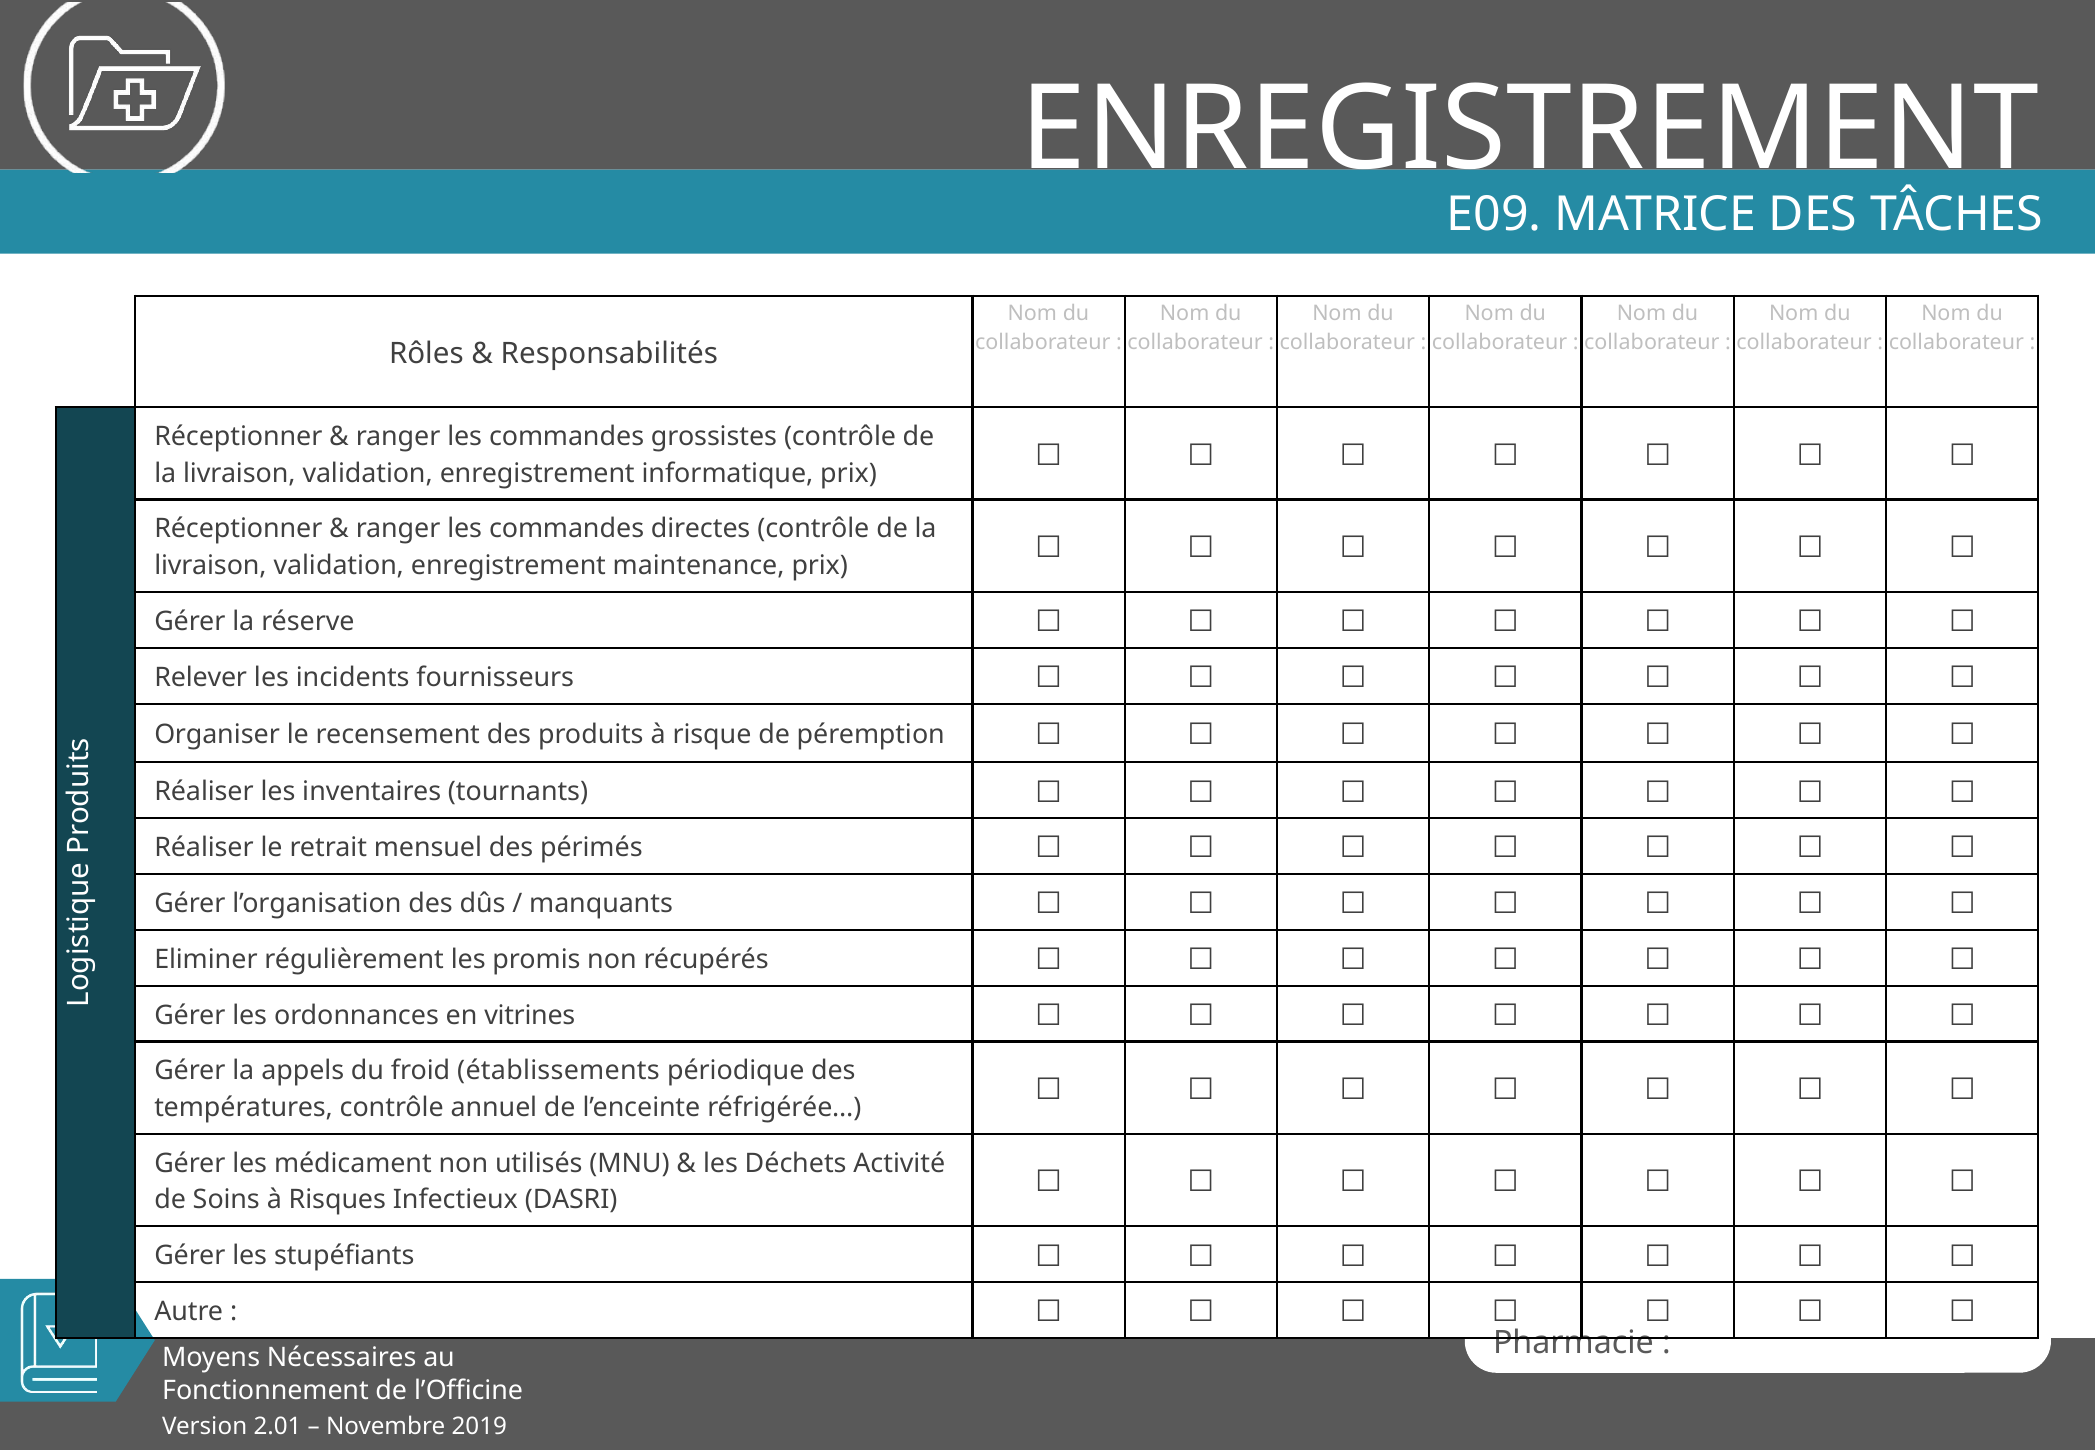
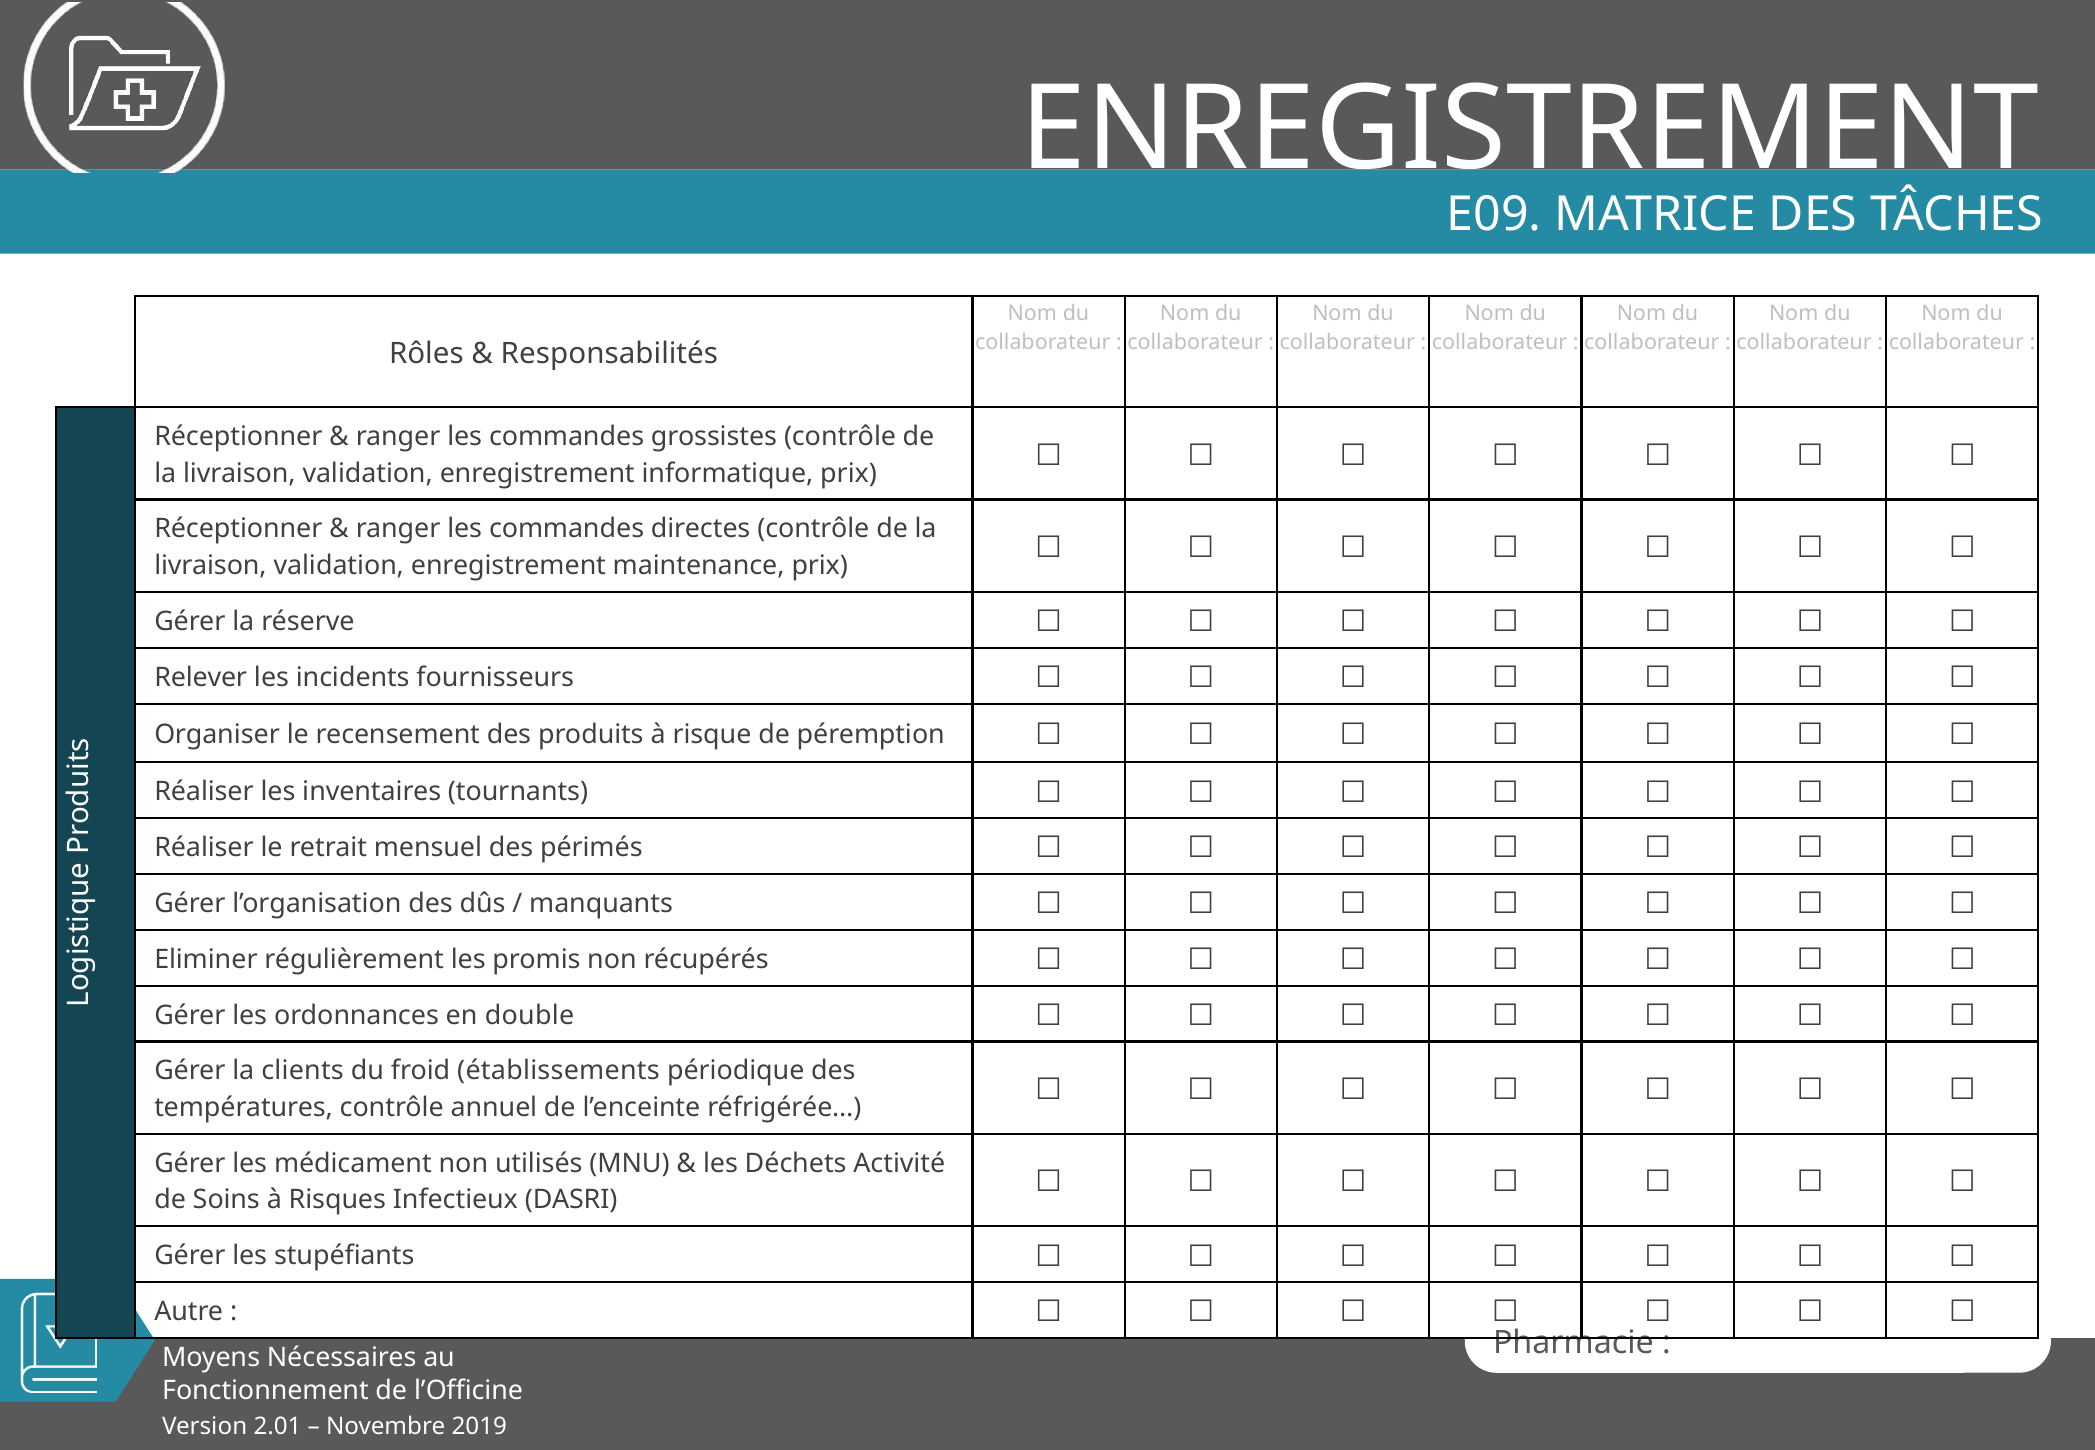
vitrines: vitrines -> double
appels: appels -> clients
